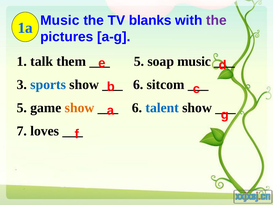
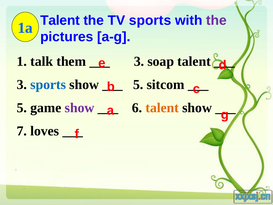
Music at (60, 20): Music -> Talent
TV blanks: blanks -> sports
5 at (139, 61): 5 -> 3
soap music: music -> talent
6 at (138, 84): 6 -> 5
show at (80, 108) colour: orange -> purple
talent at (162, 108) colour: blue -> orange
